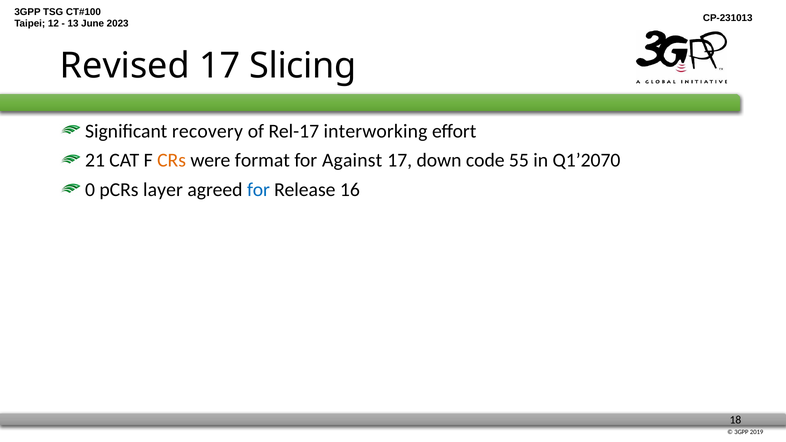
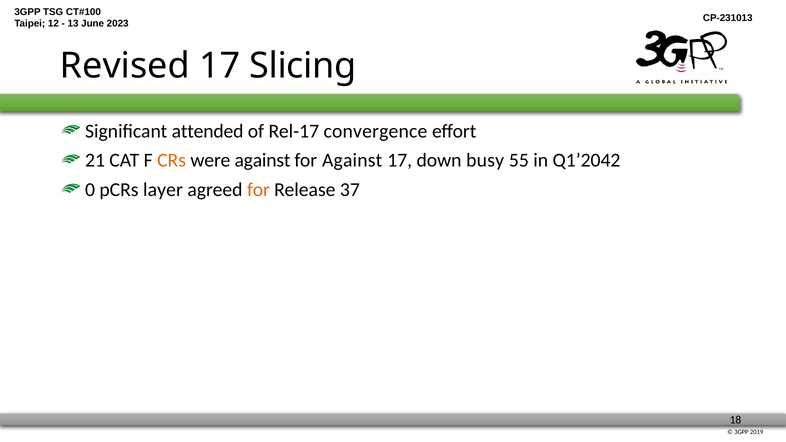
recovery: recovery -> attended
interworking: interworking -> convergence
were format: format -> against
code: code -> busy
Q1’2070: Q1’2070 -> Q1’2042
for at (258, 190) colour: blue -> orange
16: 16 -> 37
